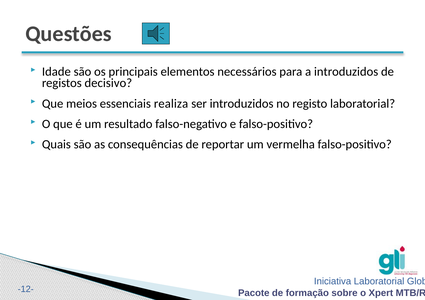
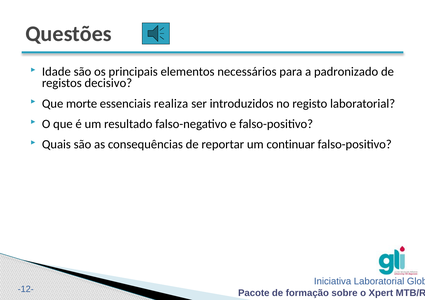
a introduzidos: introduzidos -> padronizado
meios: meios -> morte
vermelha: vermelha -> continuar
